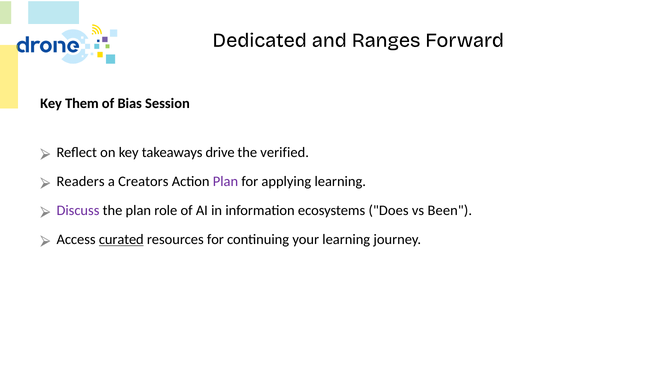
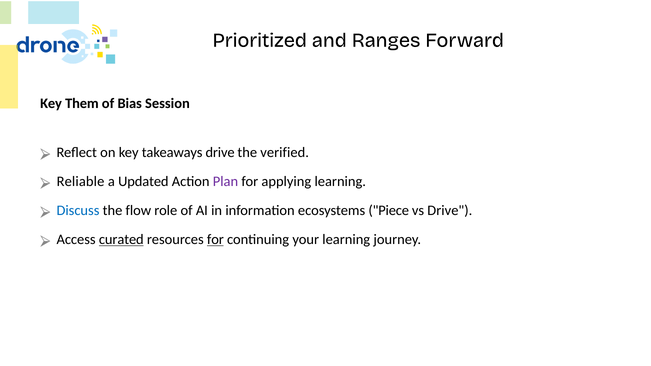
Dedicated: Dedicated -> Prioritized
Readers: Readers -> Reliable
Creators: Creators -> Updated
Discuss colour: purple -> blue
the plan: plan -> flow
Does: Does -> Piece
vs Been: Been -> Drive
for at (215, 240) underline: none -> present
